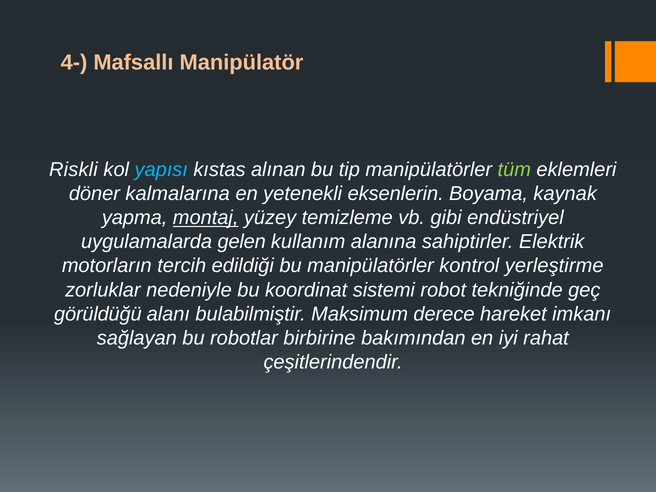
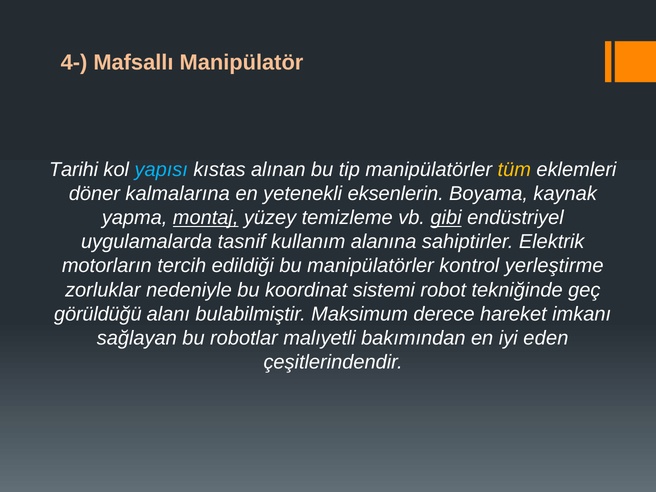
Riskli: Riskli -> Tarihi
tüm colour: light green -> yellow
gibi underline: none -> present
gelen: gelen -> tasnif
birbirine: birbirine -> malıyetli
rahat: rahat -> eden
